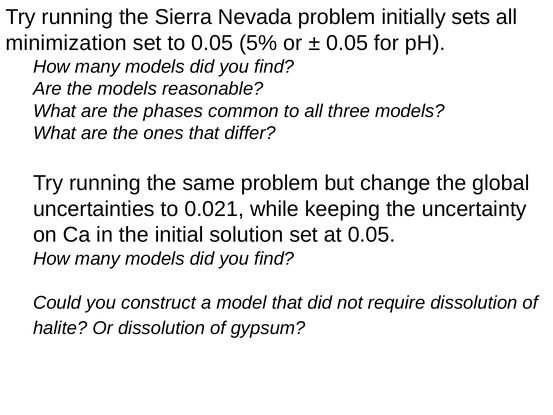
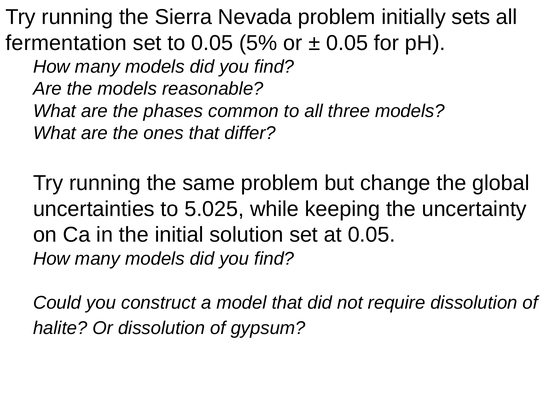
minimization: minimization -> fermentation
0.021: 0.021 -> 5.025
